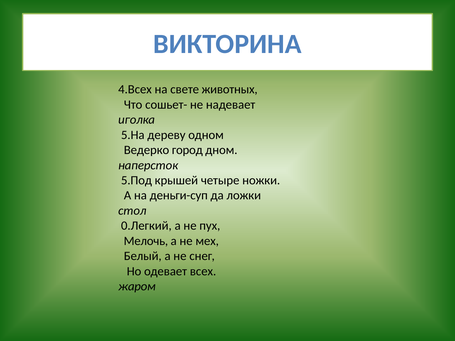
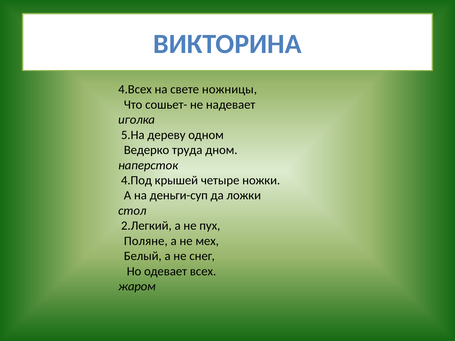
животных: животных -> ножницы
город: город -> труда
5.Под: 5.Под -> 4.Под
0.Легкий: 0.Легкий -> 2.Легкий
Мелочь: Мелочь -> Поляне
